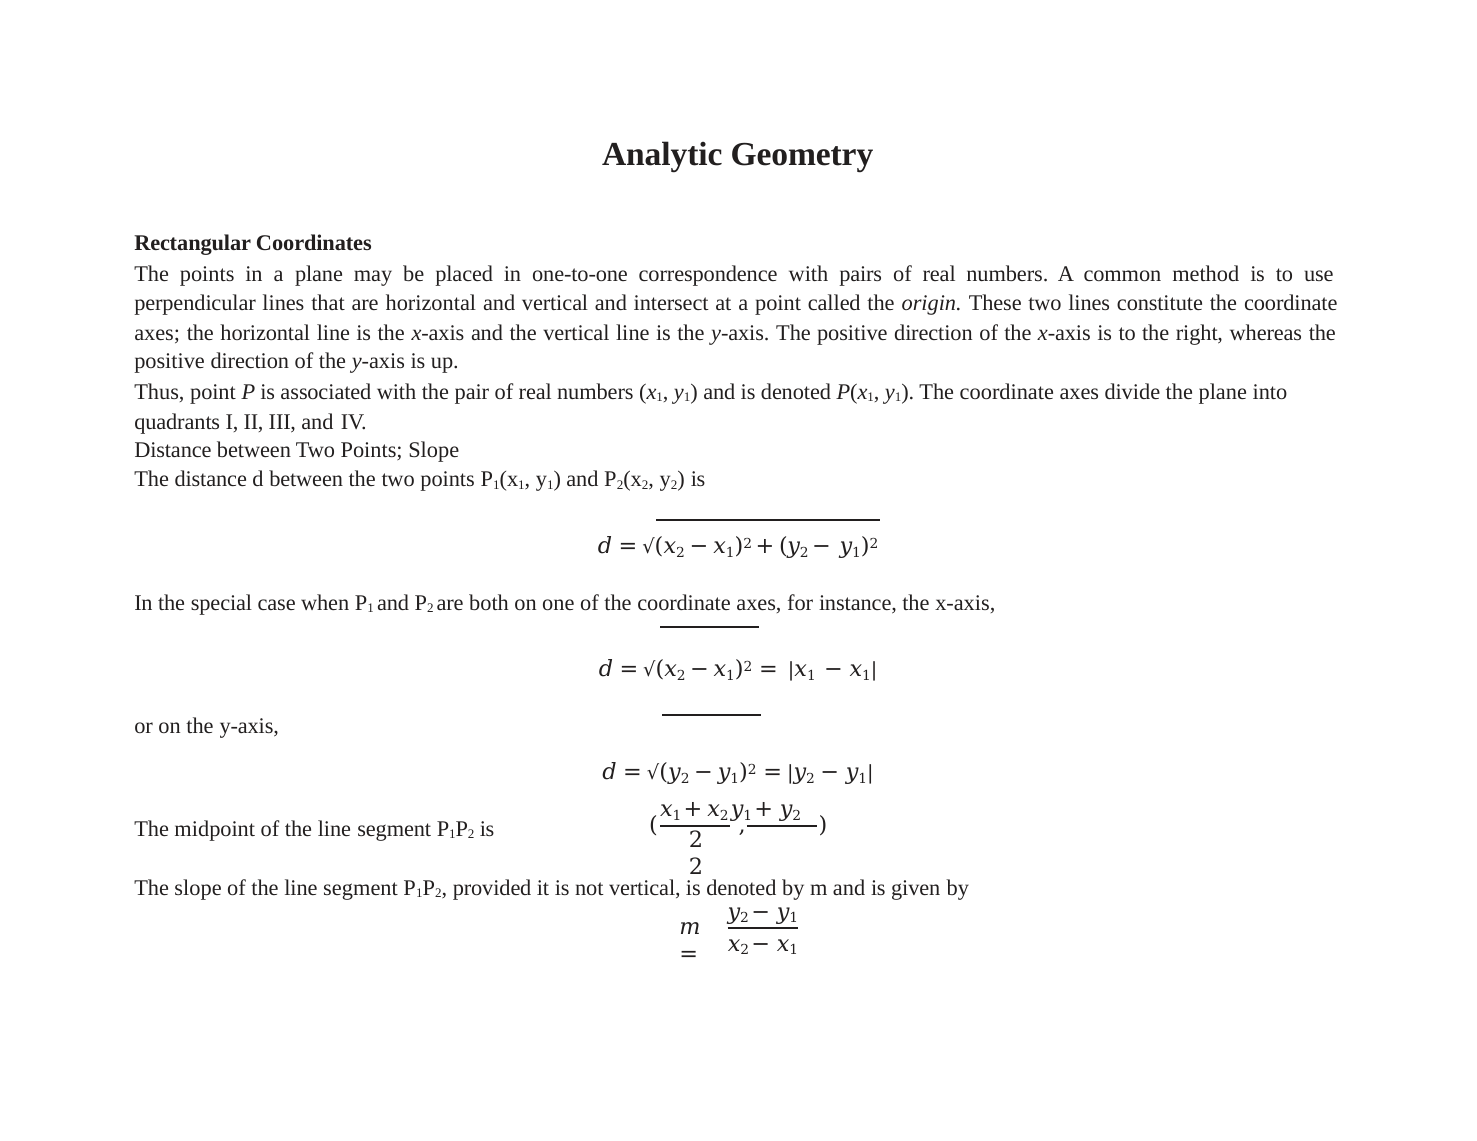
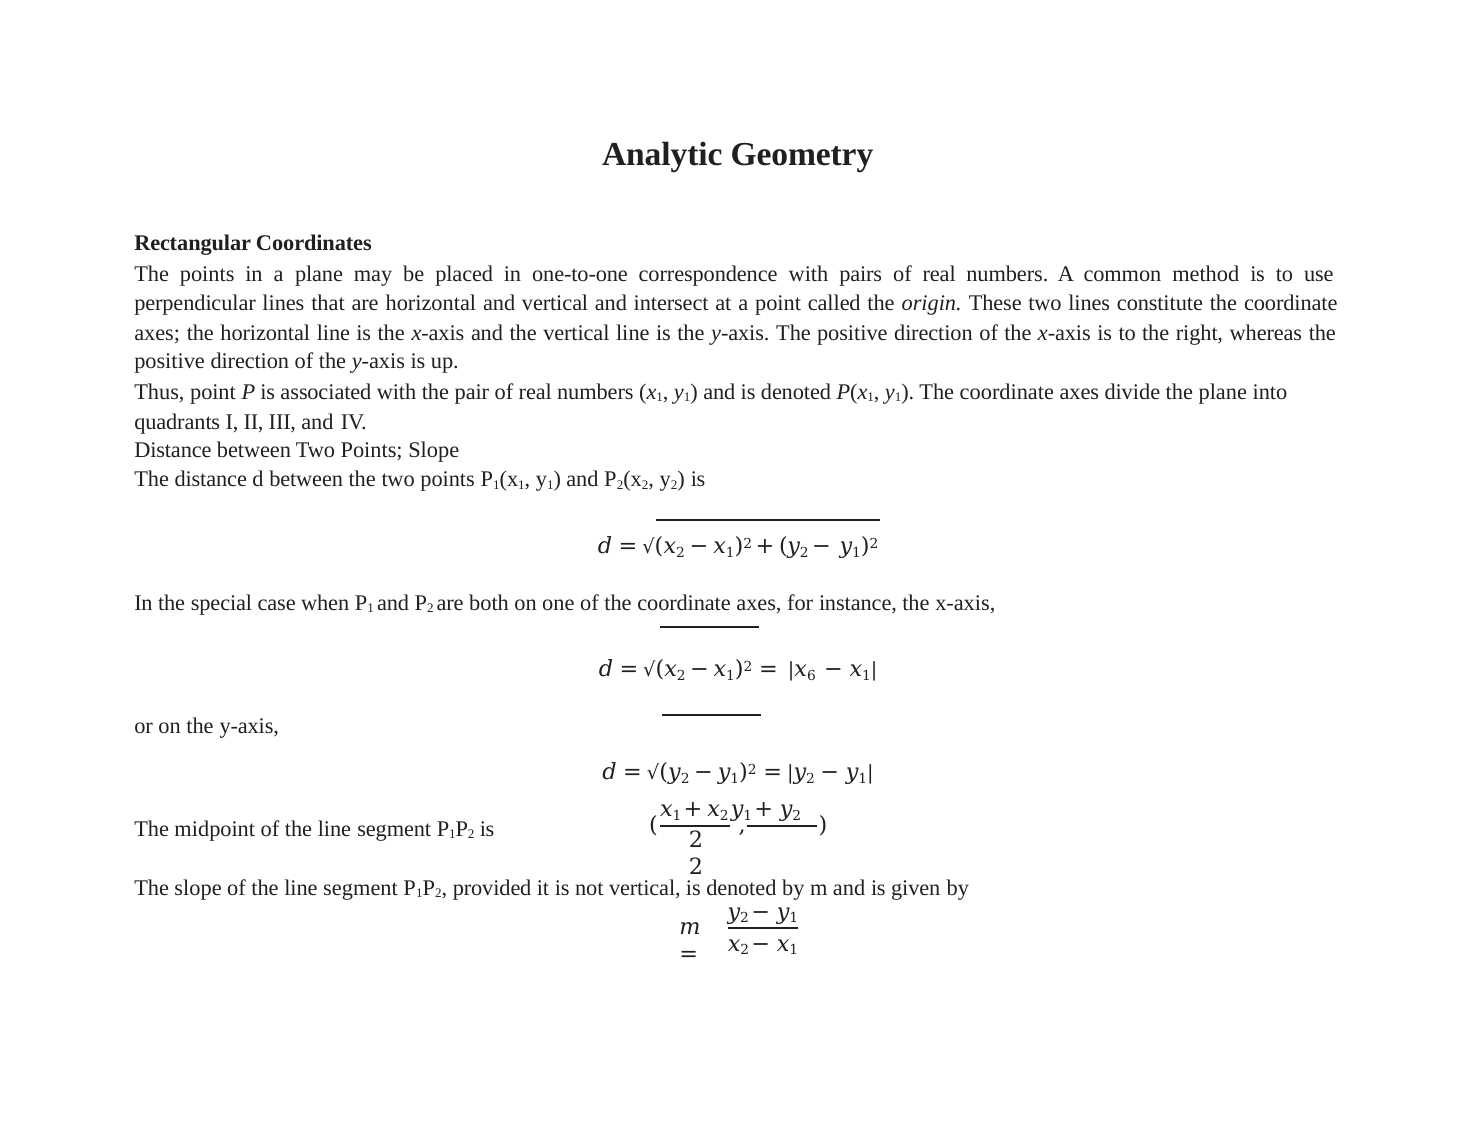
1 at (811, 676): 1 -> 6
